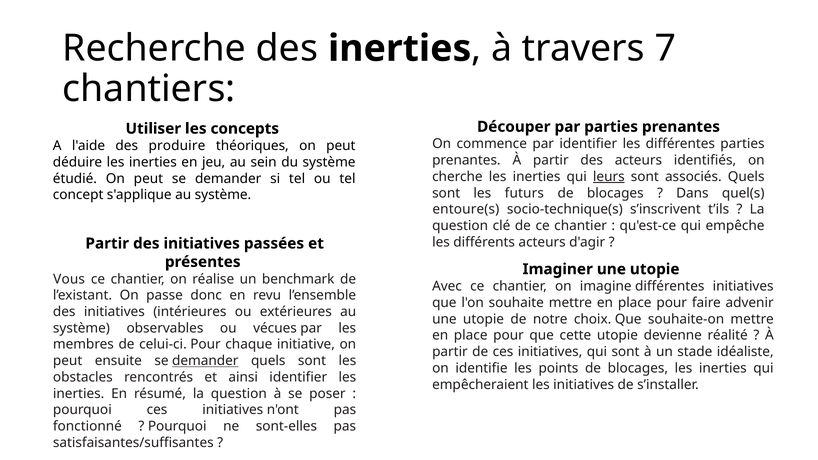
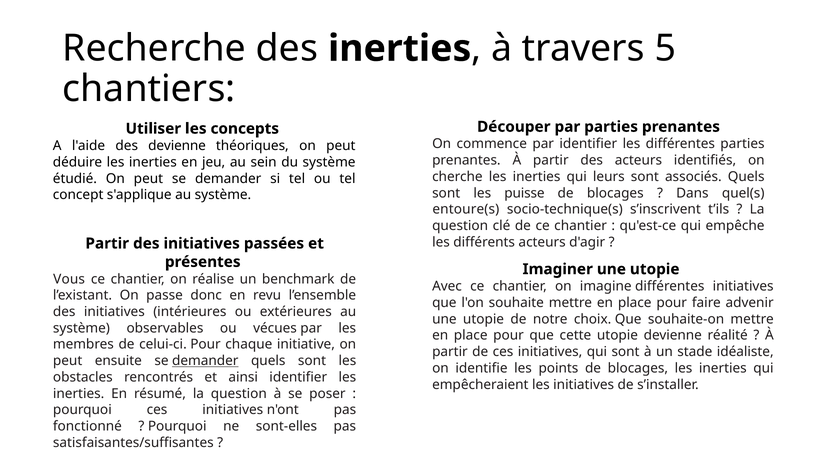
7: 7 -> 5
des produire: produire -> devienne
leurs underline: present -> none
futurs: futurs -> puisse
